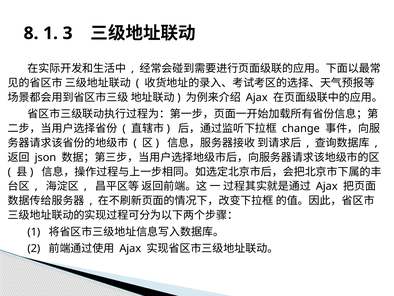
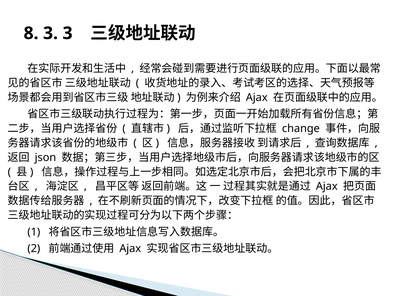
8 1: 1 -> 3
